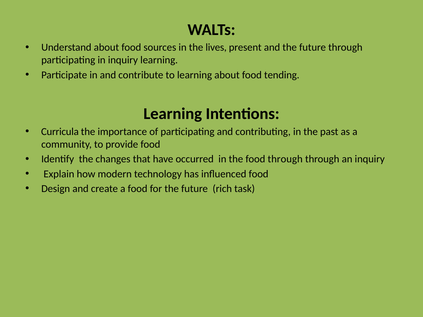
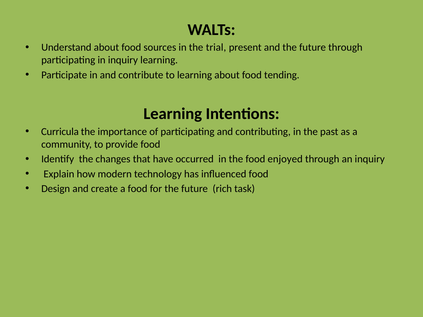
lives: lives -> trial
food through: through -> enjoyed
